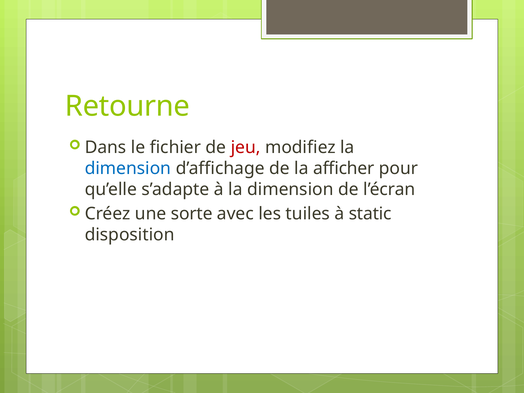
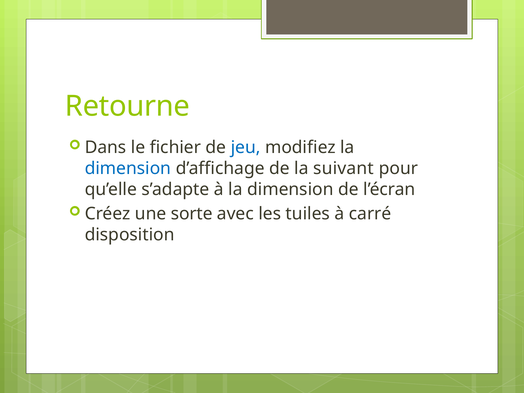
jeu colour: red -> blue
afficher: afficher -> suivant
static: static -> carré
